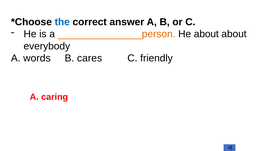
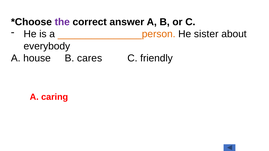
the colour: blue -> purple
He about: about -> sister
words: words -> house
